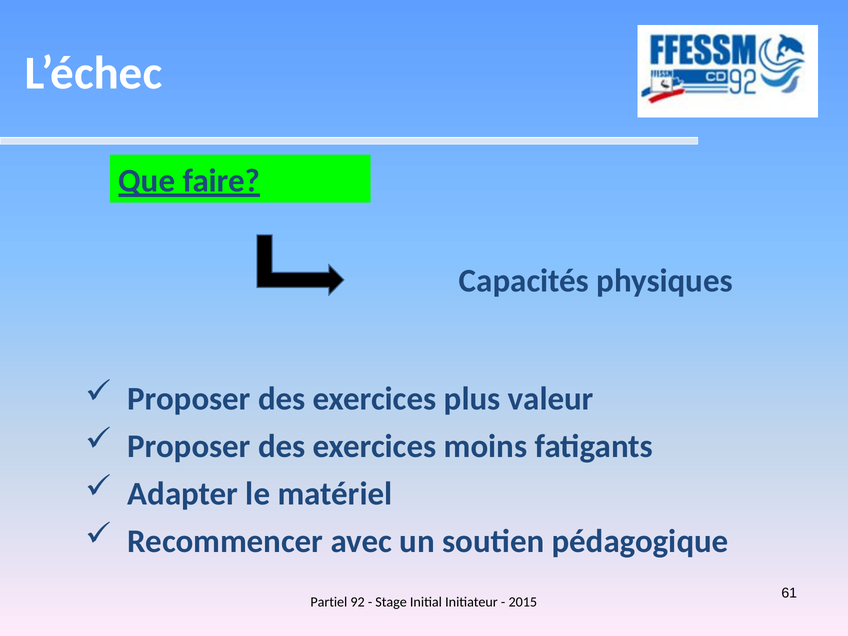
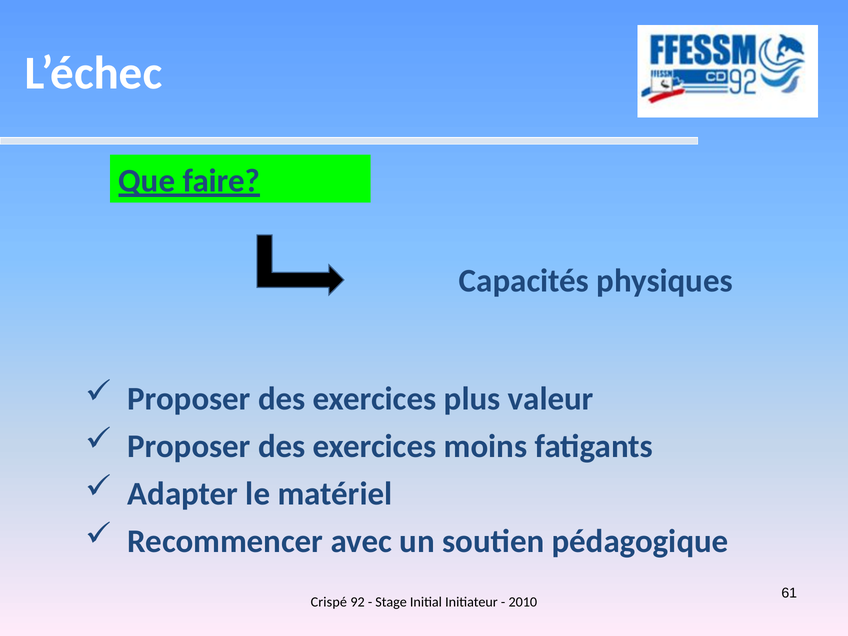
Partiel: Partiel -> Crispé
2015: 2015 -> 2010
